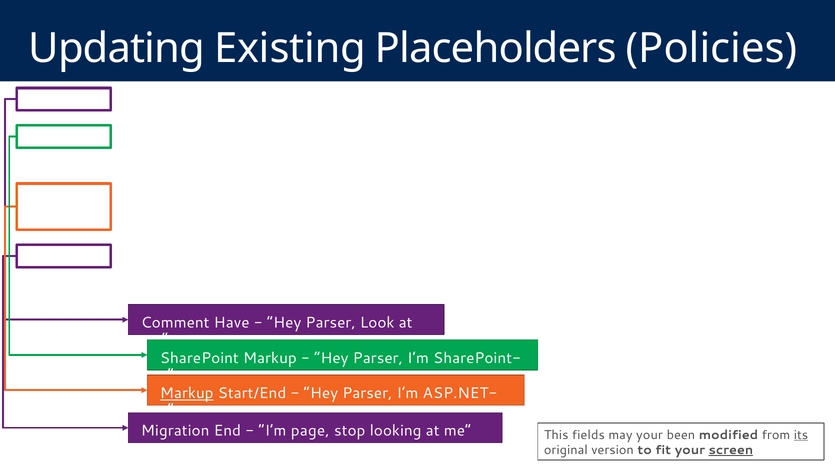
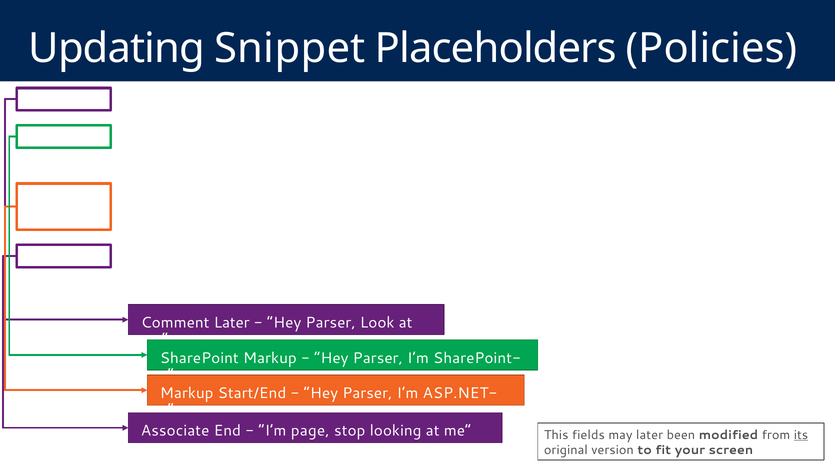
Existing: Existing -> Snippet
Comment Have: Have -> Later
Markup at (187, 394) underline: present -> none
Migration: Migration -> Associate
may your: your -> later
screen underline: present -> none
